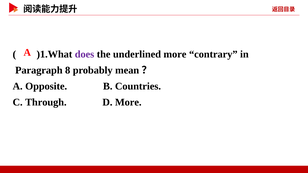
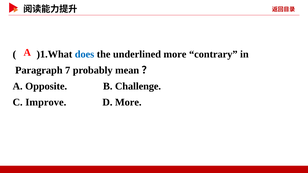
does colour: purple -> blue
8: 8 -> 7
Countries: Countries -> Challenge
Through: Through -> Improve
